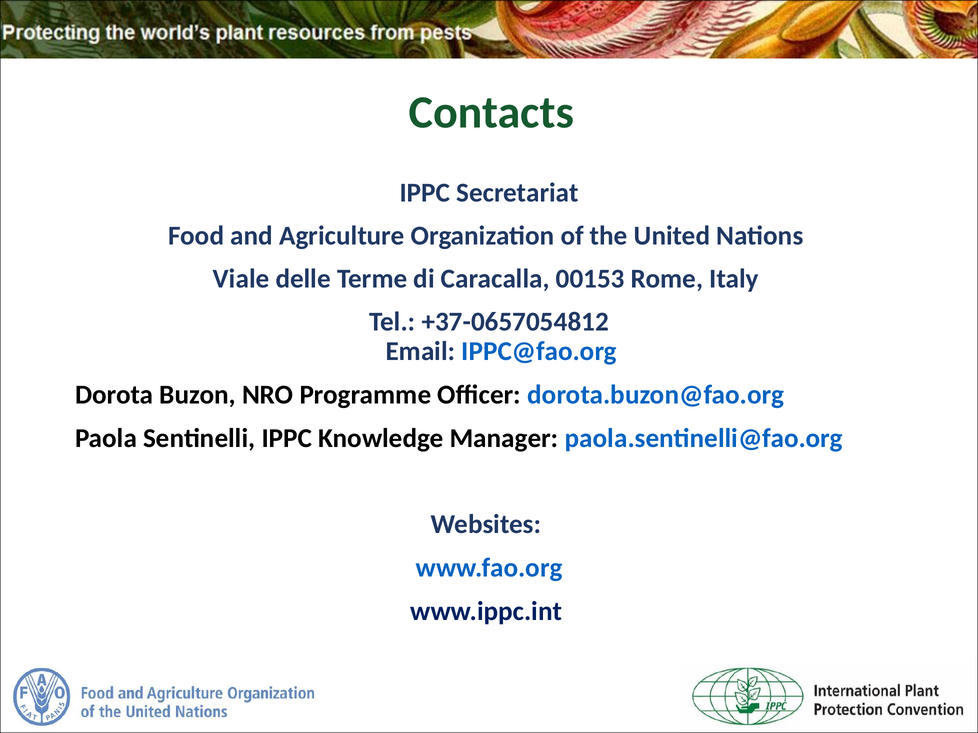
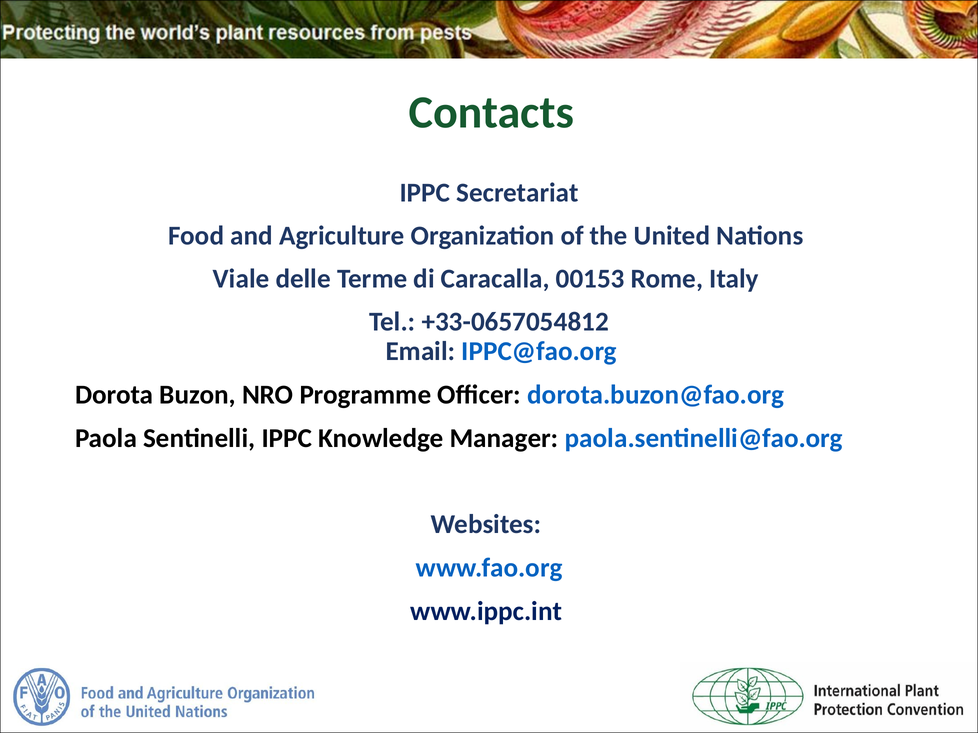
+37-0657054812: +37-0657054812 -> +33-0657054812
